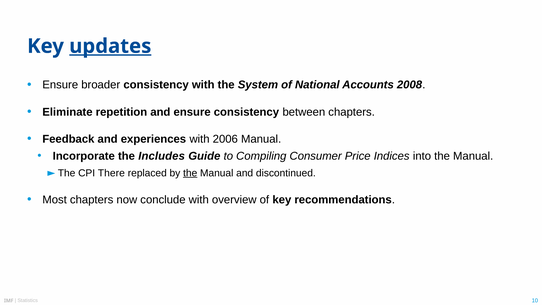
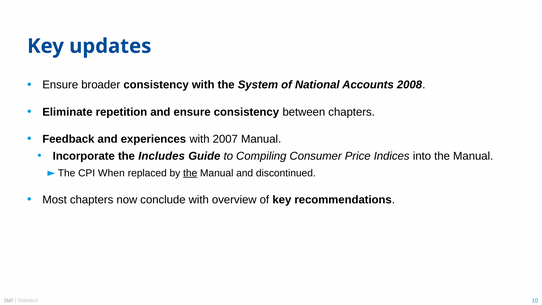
updates underline: present -> none
2006: 2006 -> 2007
There: There -> When
